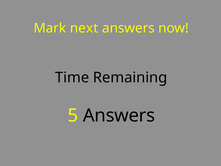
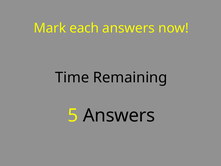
next: next -> each
